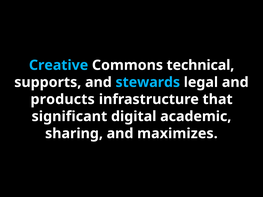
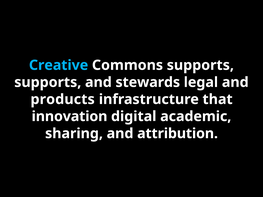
Commons technical: technical -> supports
stewards colour: light blue -> white
significant: significant -> innovation
maximizes: maximizes -> attribution
